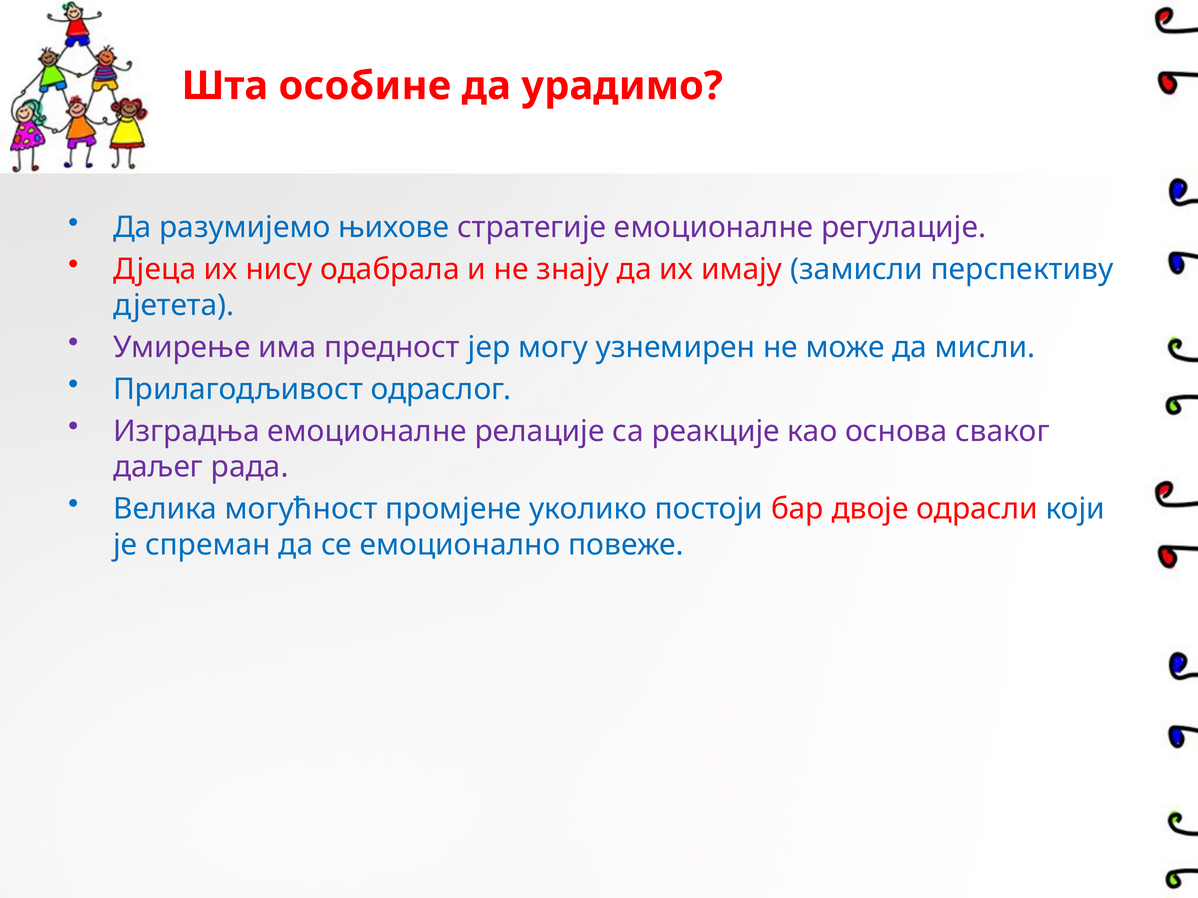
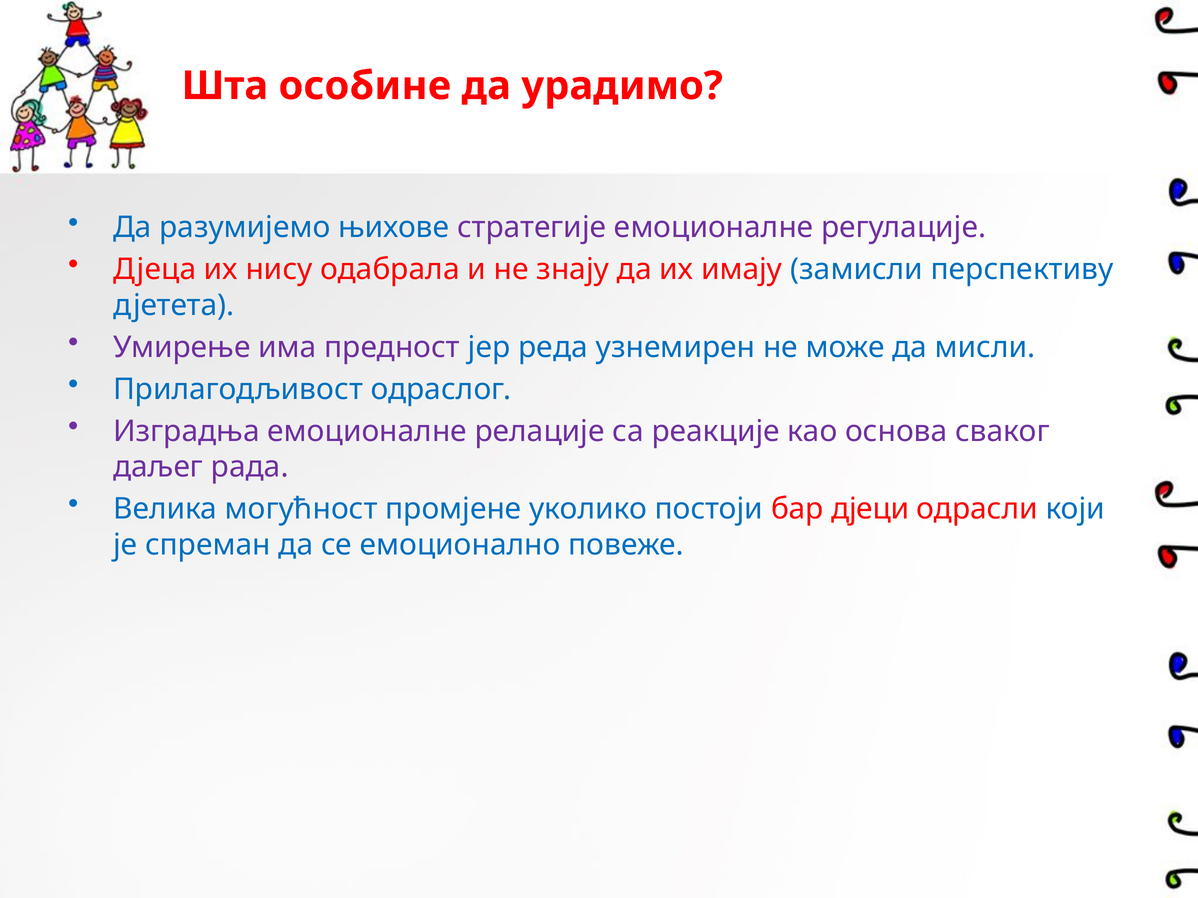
могу: могу -> реда
двоје: двоје -> дјеци
